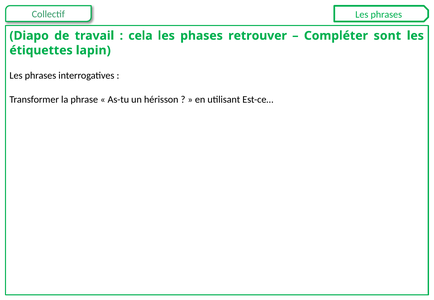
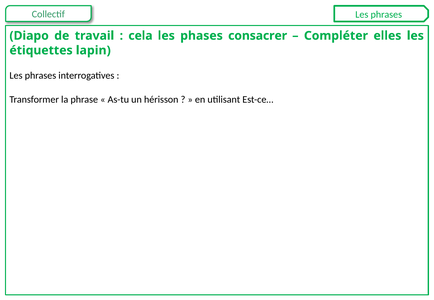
retrouver: retrouver -> consacrer
sont: sont -> elles
